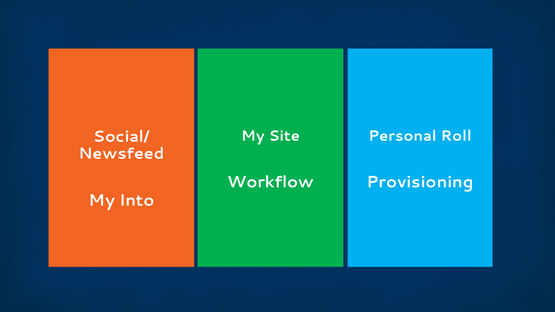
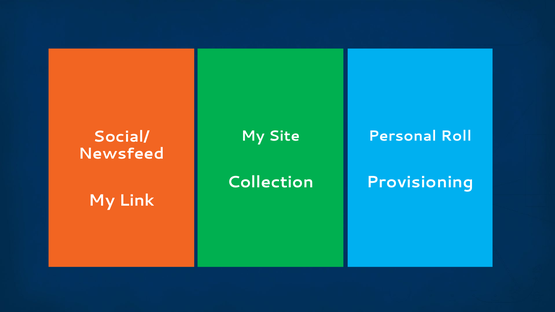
Workflow: Workflow -> Collection
Into: Into -> Link
